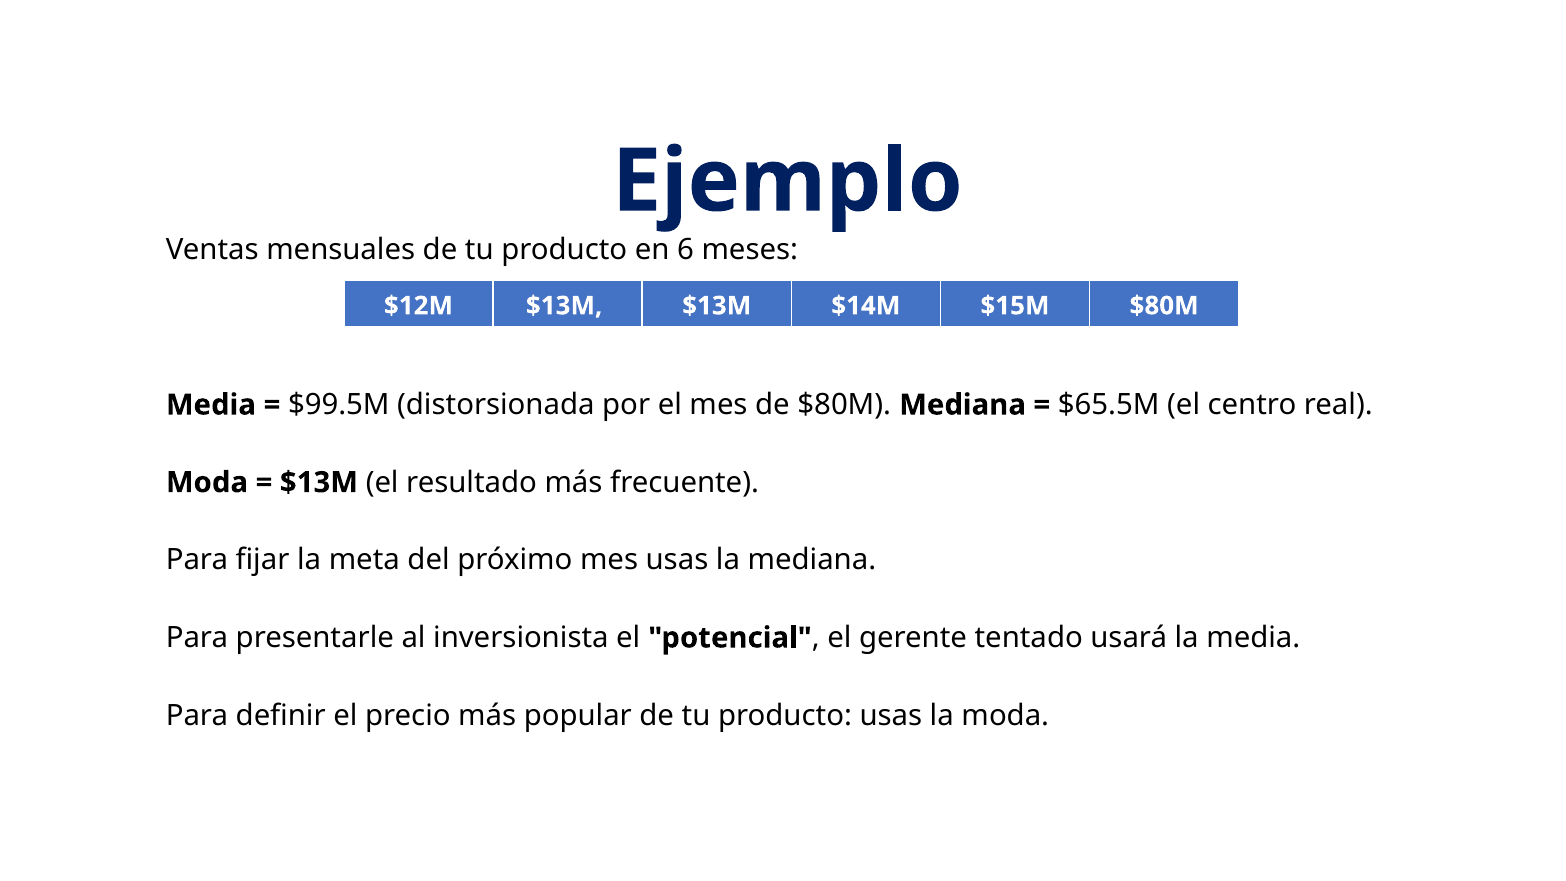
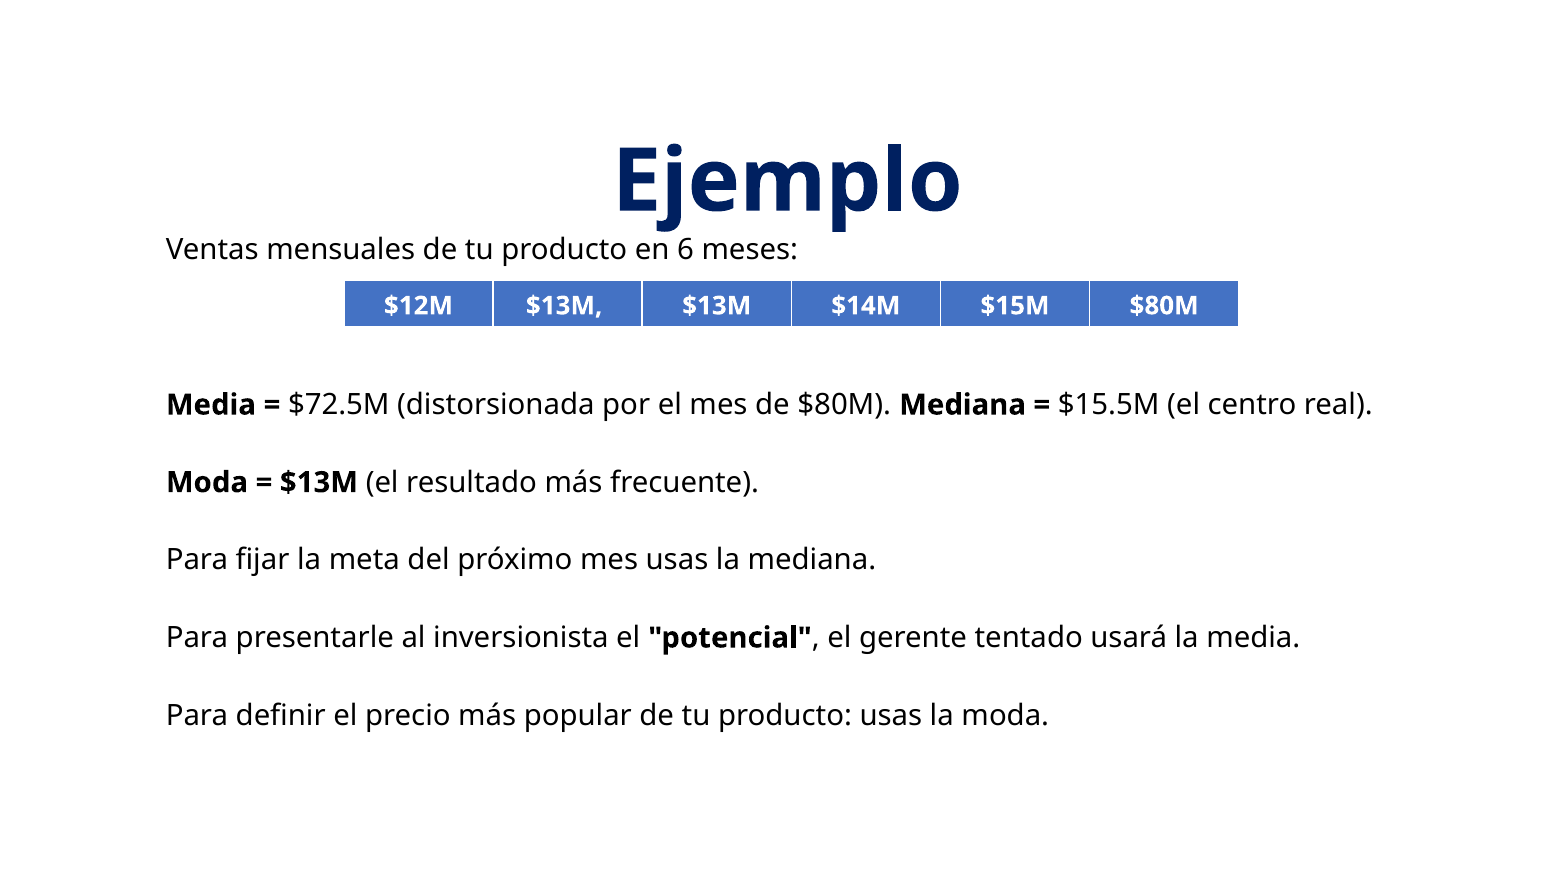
$99.5M: $99.5M -> $72.5M
$65.5M: $65.5M -> $15.5M
